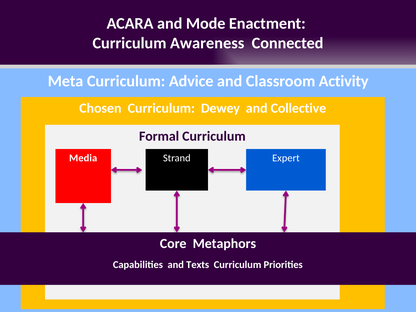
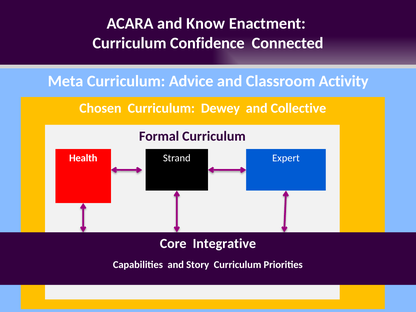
Mode: Mode -> Know
Awareness: Awareness -> Confidence
Media: Media -> Health
Metaphors: Metaphors -> Integrative
Texts: Texts -> Story
